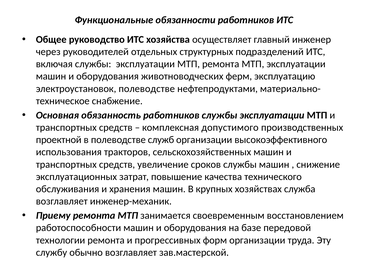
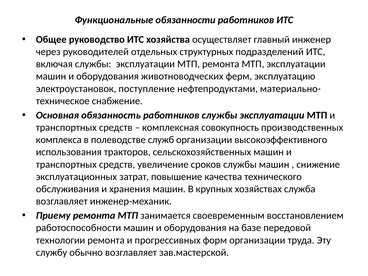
электроустановок полеводстве: полеводстве -> поступление
допустимого: допустимого -> совокупность
проектной: проектной -> комплекса
